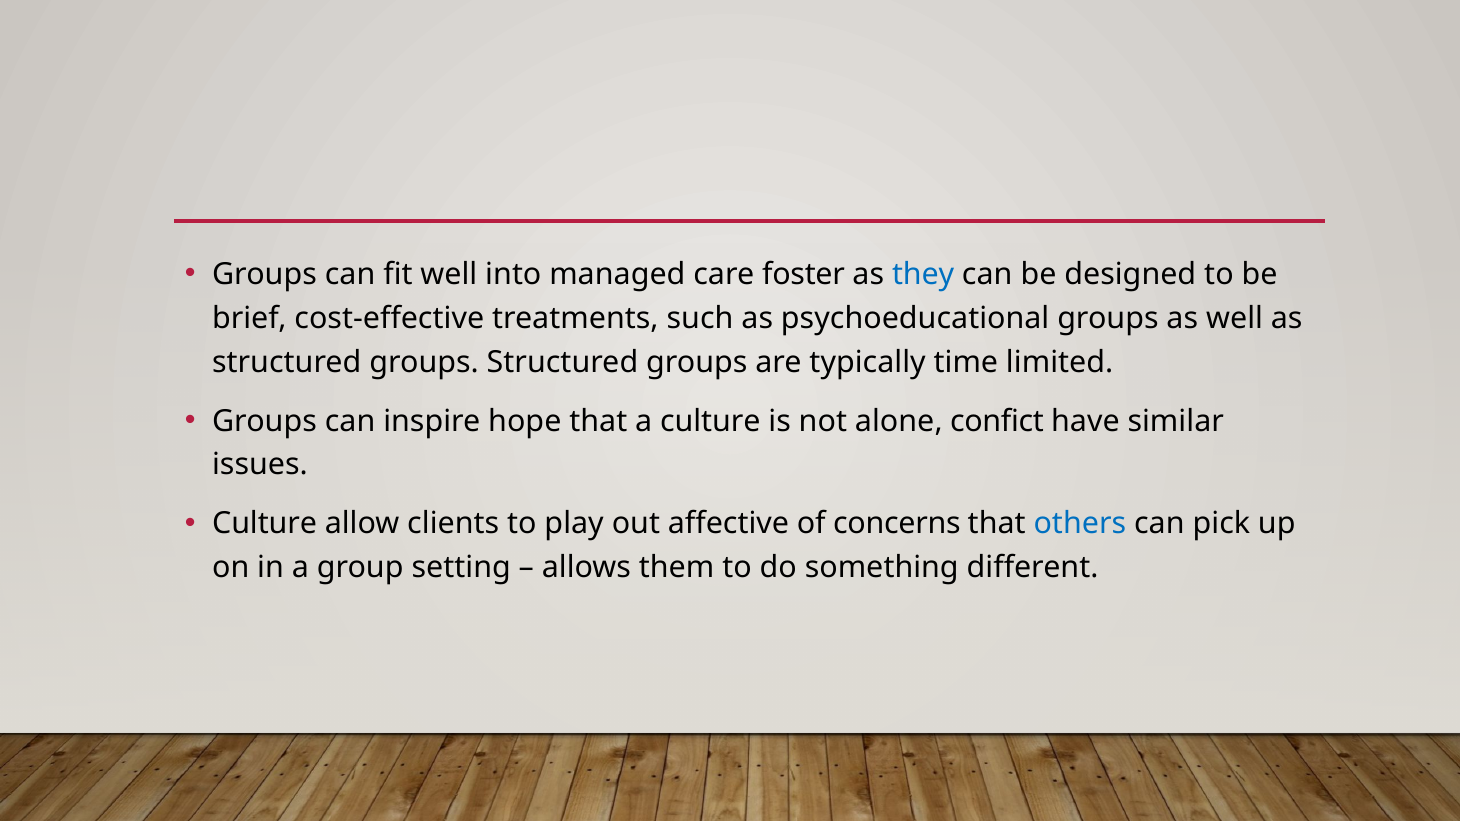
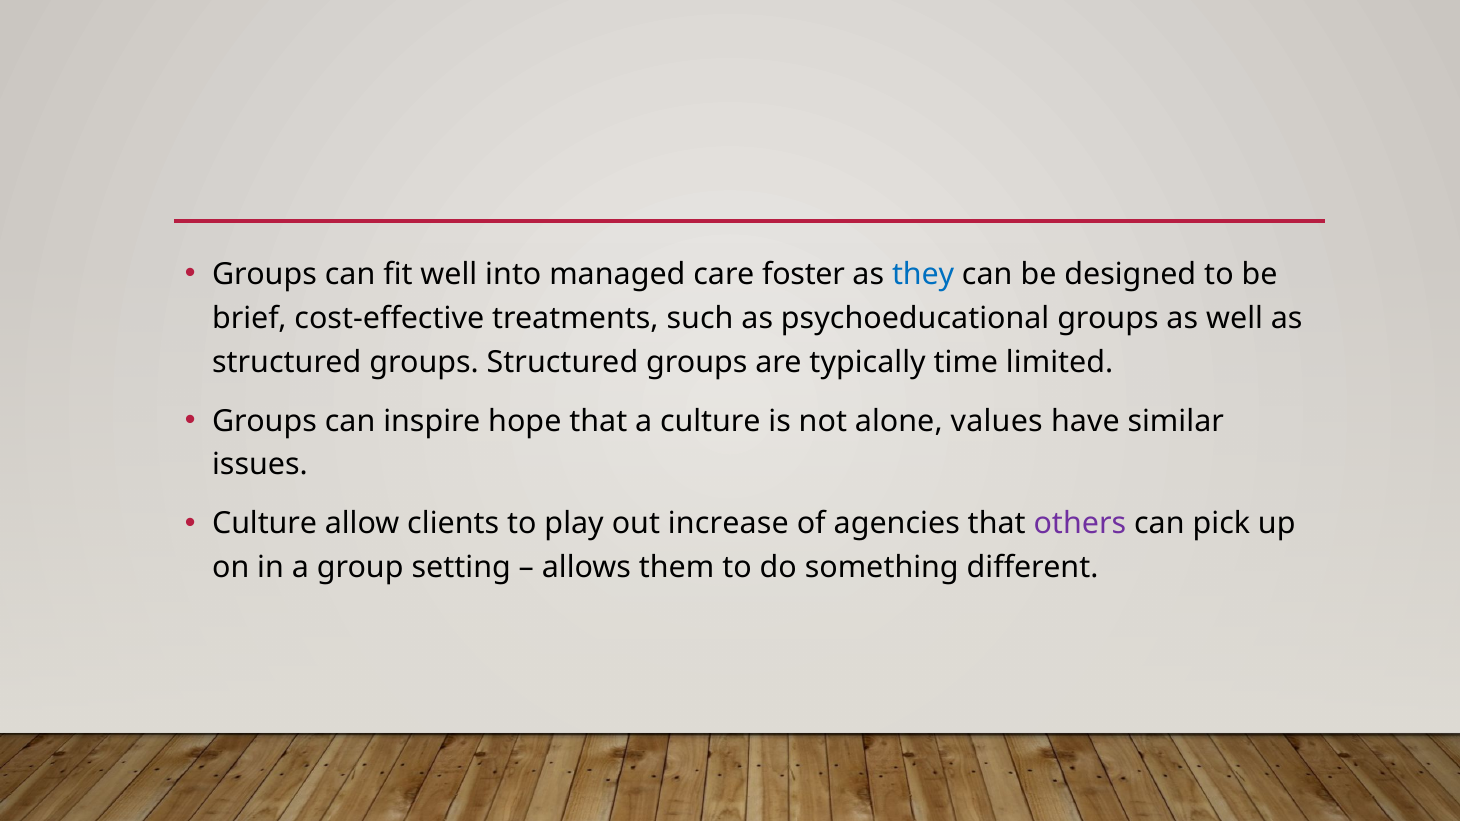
confict: confict -> values
affective: affective -> increase
concerns: concerns -> agencies
others colour: blue -> purple
